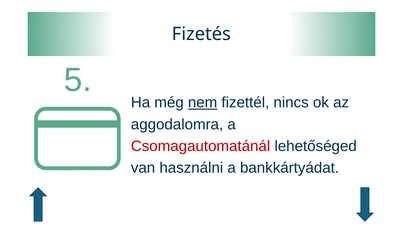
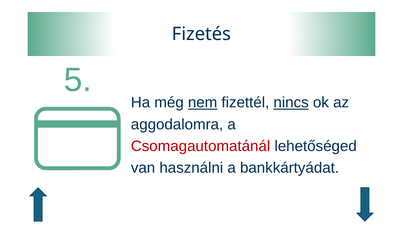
nincs underline: none -> present
